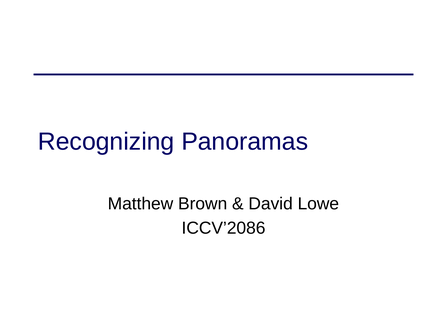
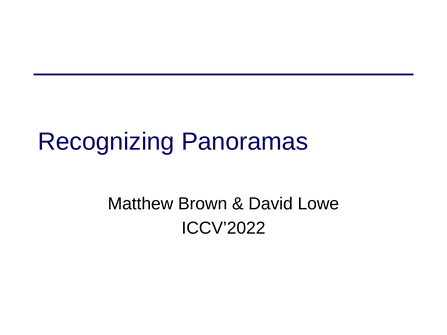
ICCV’2086: ICCV’2086 -> ICCV’2022
